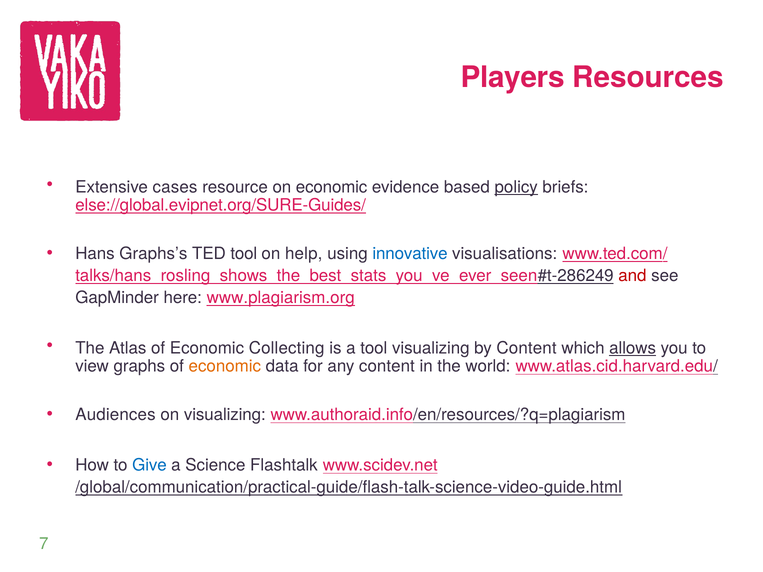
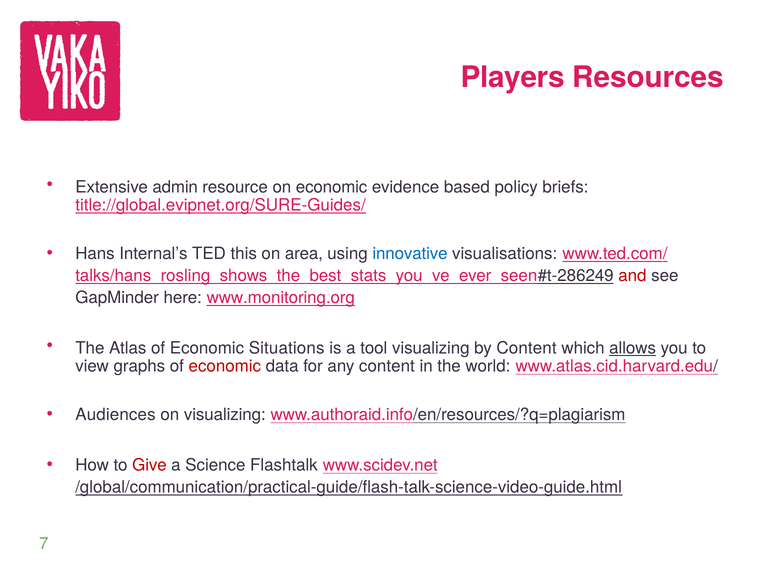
cases: cases -> admin
policy underline: present -> none
else://global.evipnet.org/SURE-Guides/: else://global.evipnet.org/SURE-Guides/ -> title://global.evipnet.org/SURE-Guides/
Graphs’s: Graphs’s -> Internal’s
TED tool: tool -> this
help: help -> area
www.plagiarism.org: www.plagiarism.org -> www.monitoring.org
Collecting: Collecting -> Situations
economic at (225, 367) colour: orange -> red
Give colour: blue -> red
